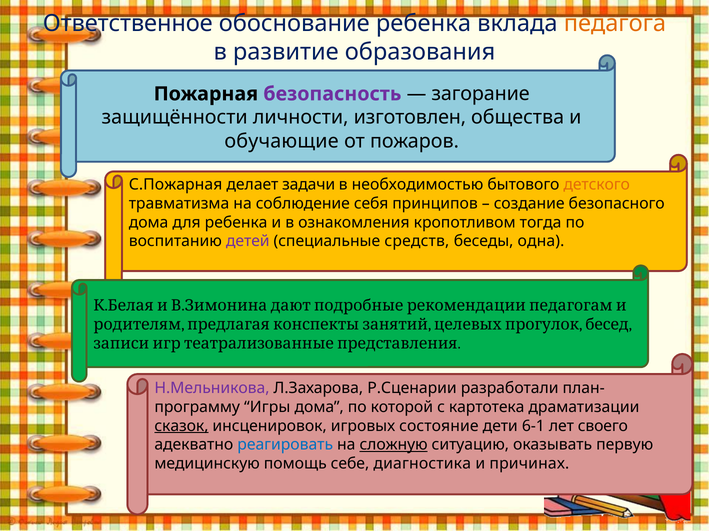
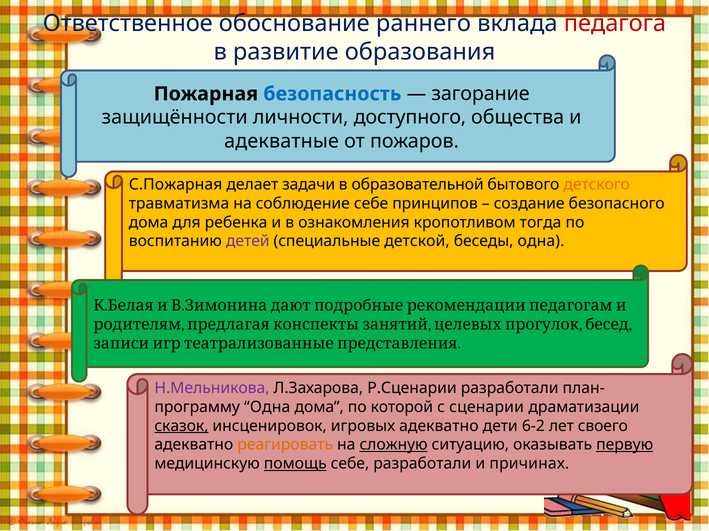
обоснование ребенка: ребенка -> раннего
педагога colour: orange -> red
безопасность colour: purple -> blue
изготовлен: изготовлен -> доступного
обучающие: обучающие -> адекватные
необходимостью: необходимостью -> образовательной
соблюдение себя: себя -> себе
средств: средств -> детской
Игры at (267, 408): Игры -> Одна
картотека: картотека -> сценарии
игровых состояние: состояние -> адекватно
6-1: 6-1 -> 6-2
реагировать colour: blue -> orange
первую underline: none -> present
помощь underline: none -> present
себе диагностика: диагностика -> разработали
